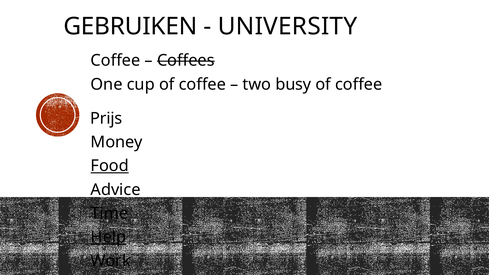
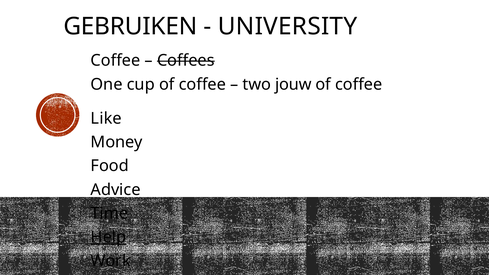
busy: busy -> jouw
Prijs: Prijs -> Like
Food underline: present -> none
